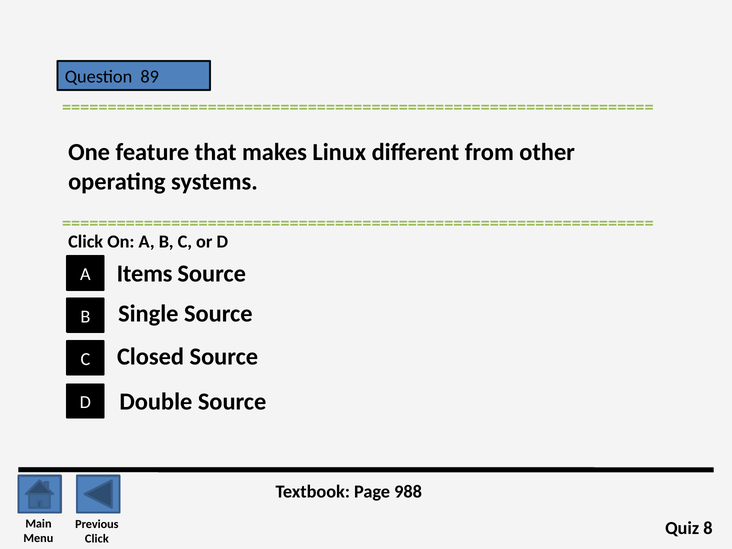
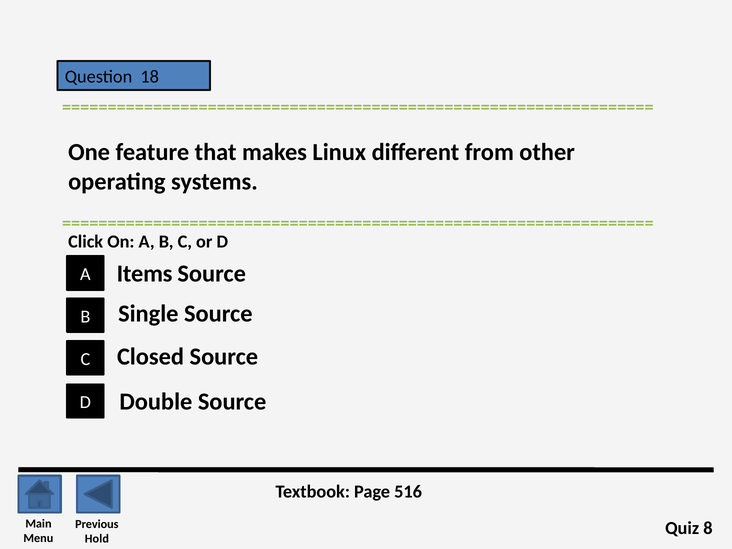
89: 89 -> 18
988: 988 -> 516
Click at (97, 539): Click -> Hold
